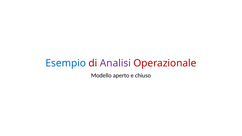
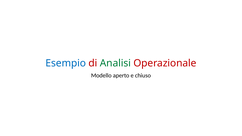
Analisi colour: purple -> green
